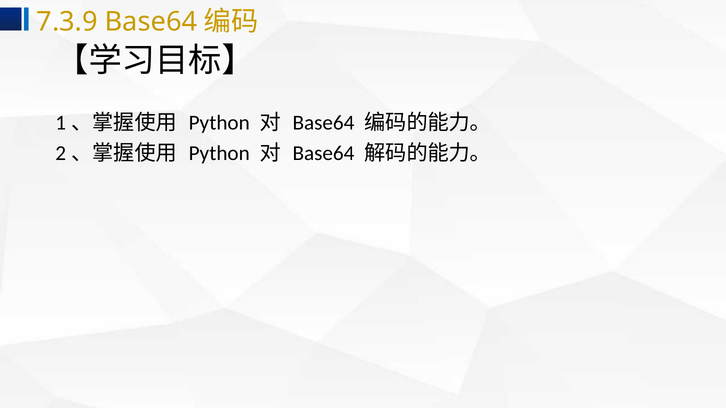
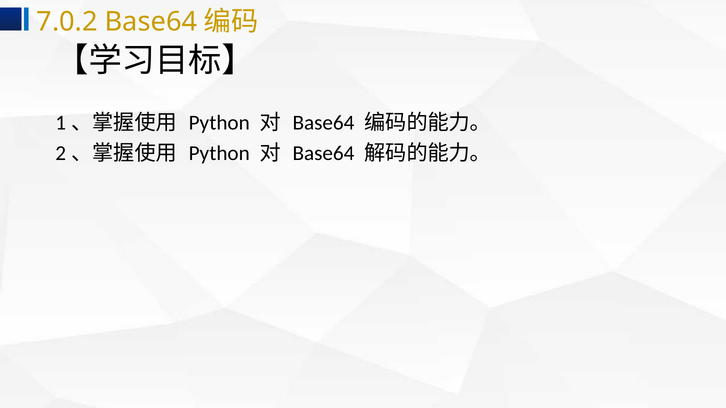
7.3.9: 7.3.9 -> 7.0.2
